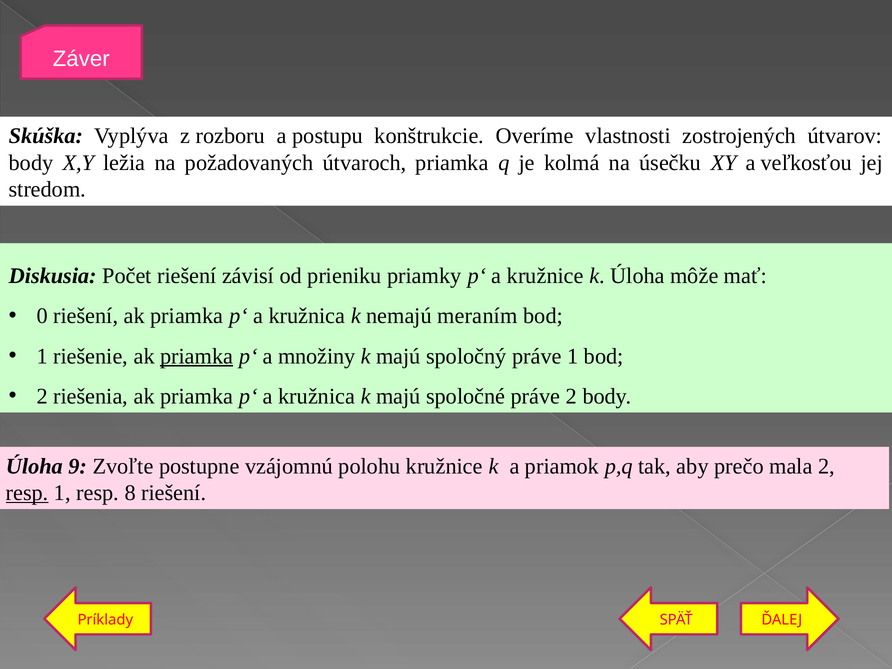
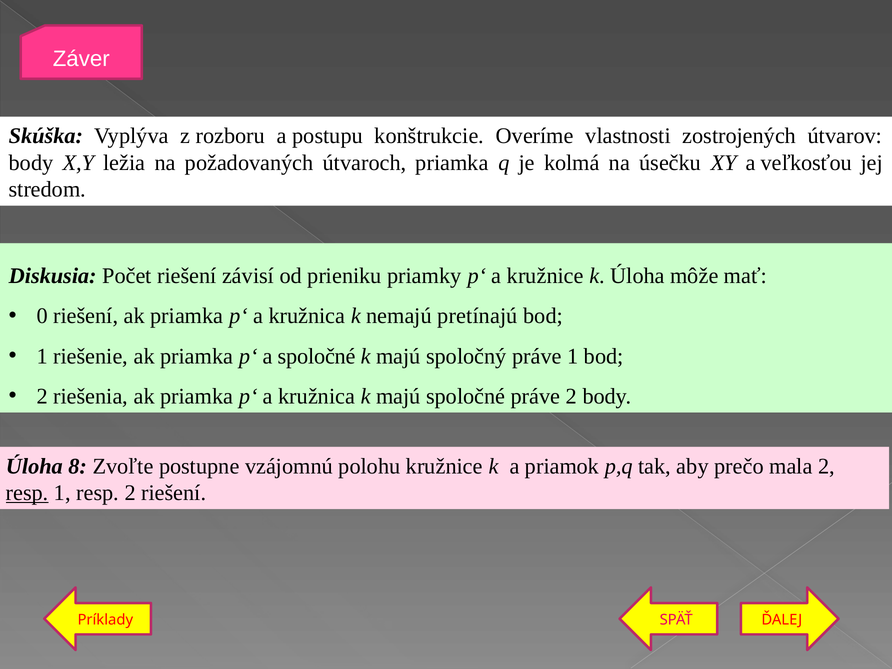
meraním: meraním -> pretínajú
priamka at (197, 356) underline: present -> none
a množiny: množiny -> spoločné
9: 9 -> 8
resp 8: 8 -> 2
